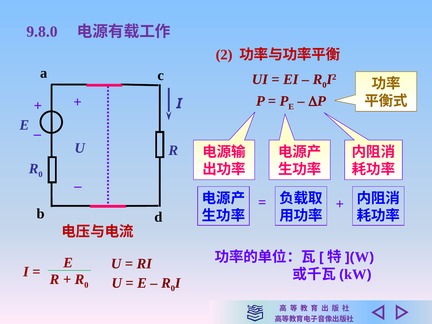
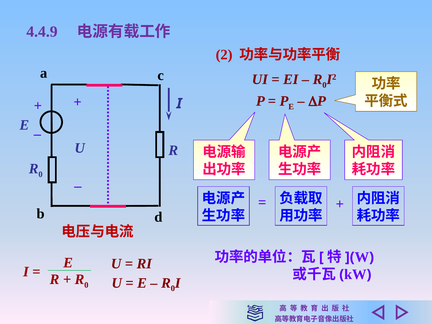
9.8.0: 9.8.0 -> 4.4.9
